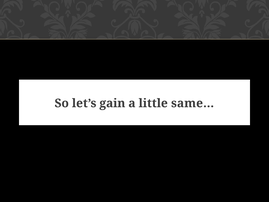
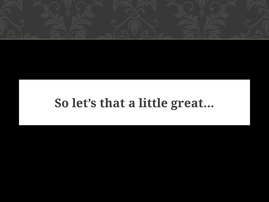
gain: gain -> that
same…: same… -> great…
